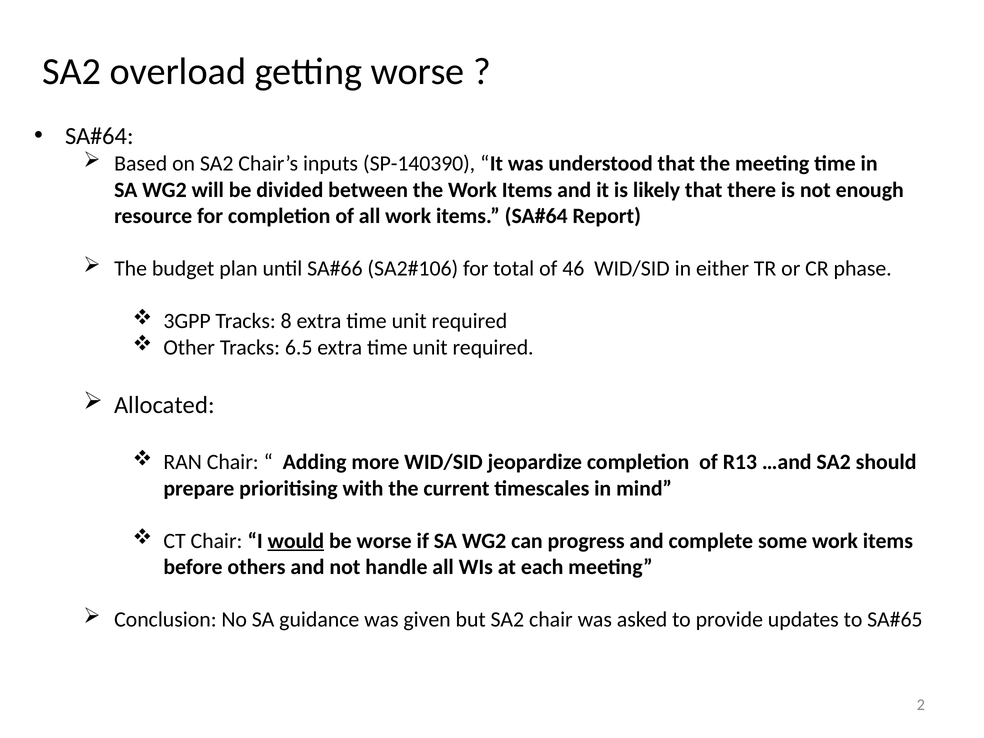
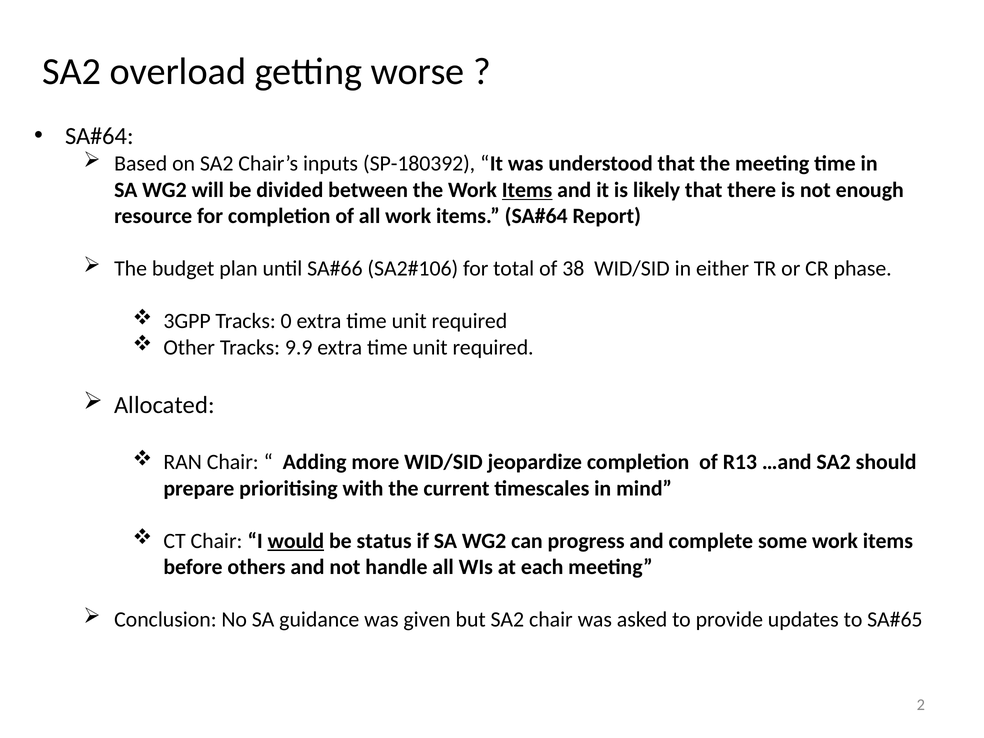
SP-140390: SP-140390 -> SP-180392
Items at (527, 190) underline: none -> present
46: 46 -> 38
8: 8 -> 0
6.5: 6.5 -> 9.9
be worse: worse -> status
